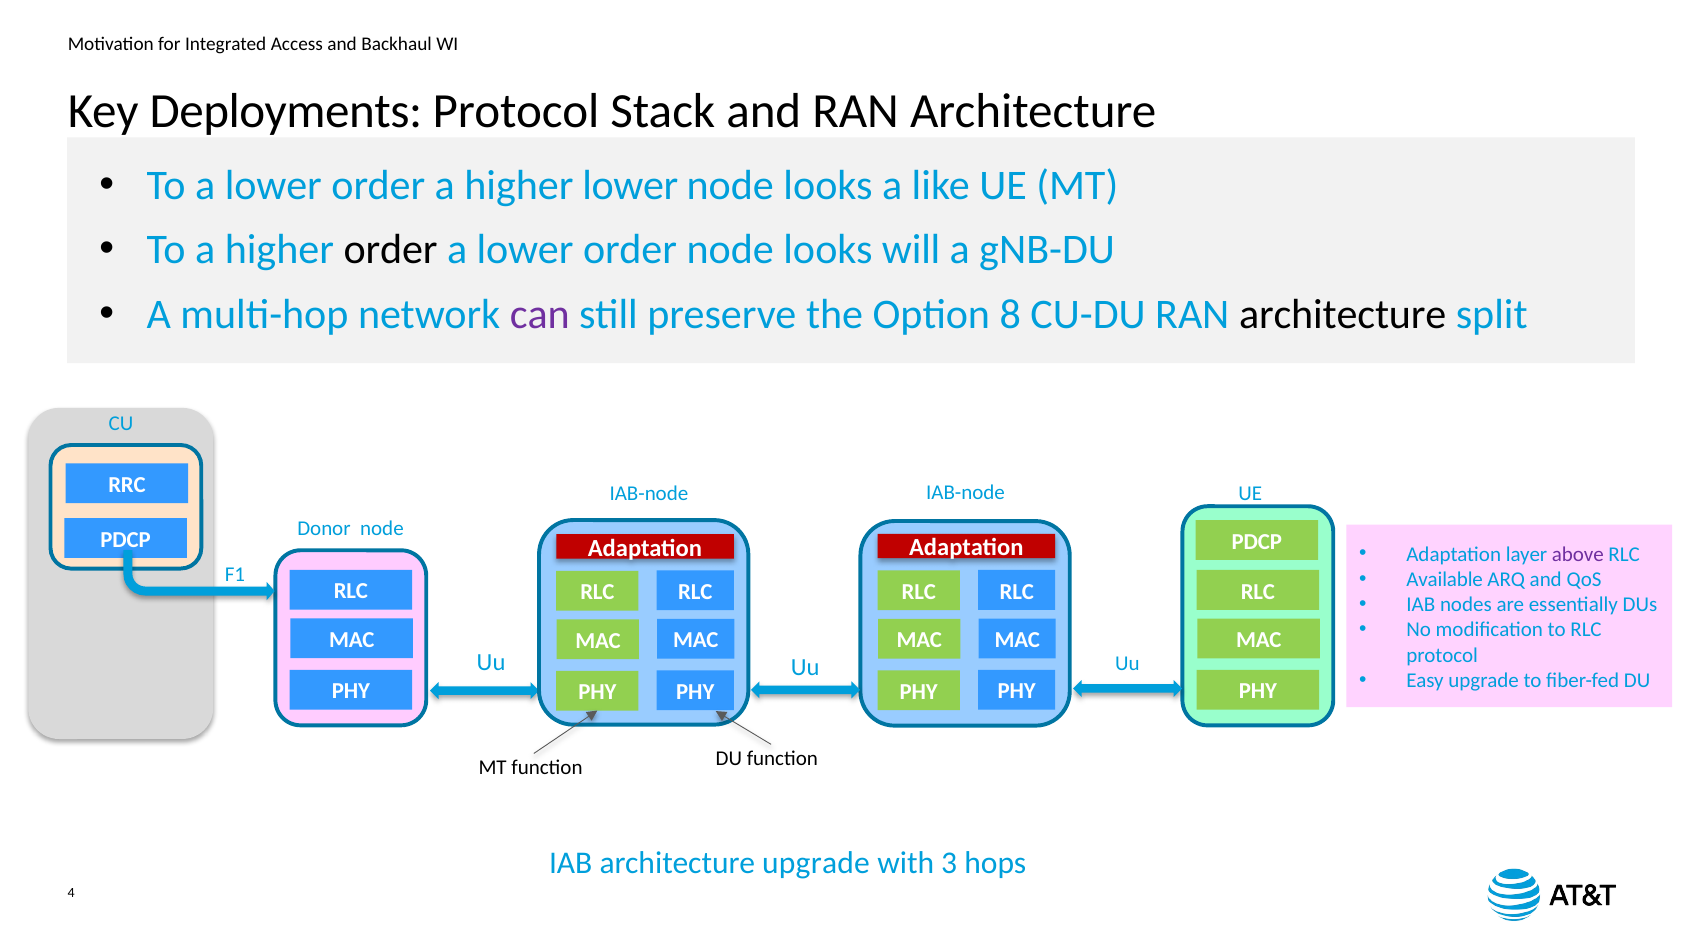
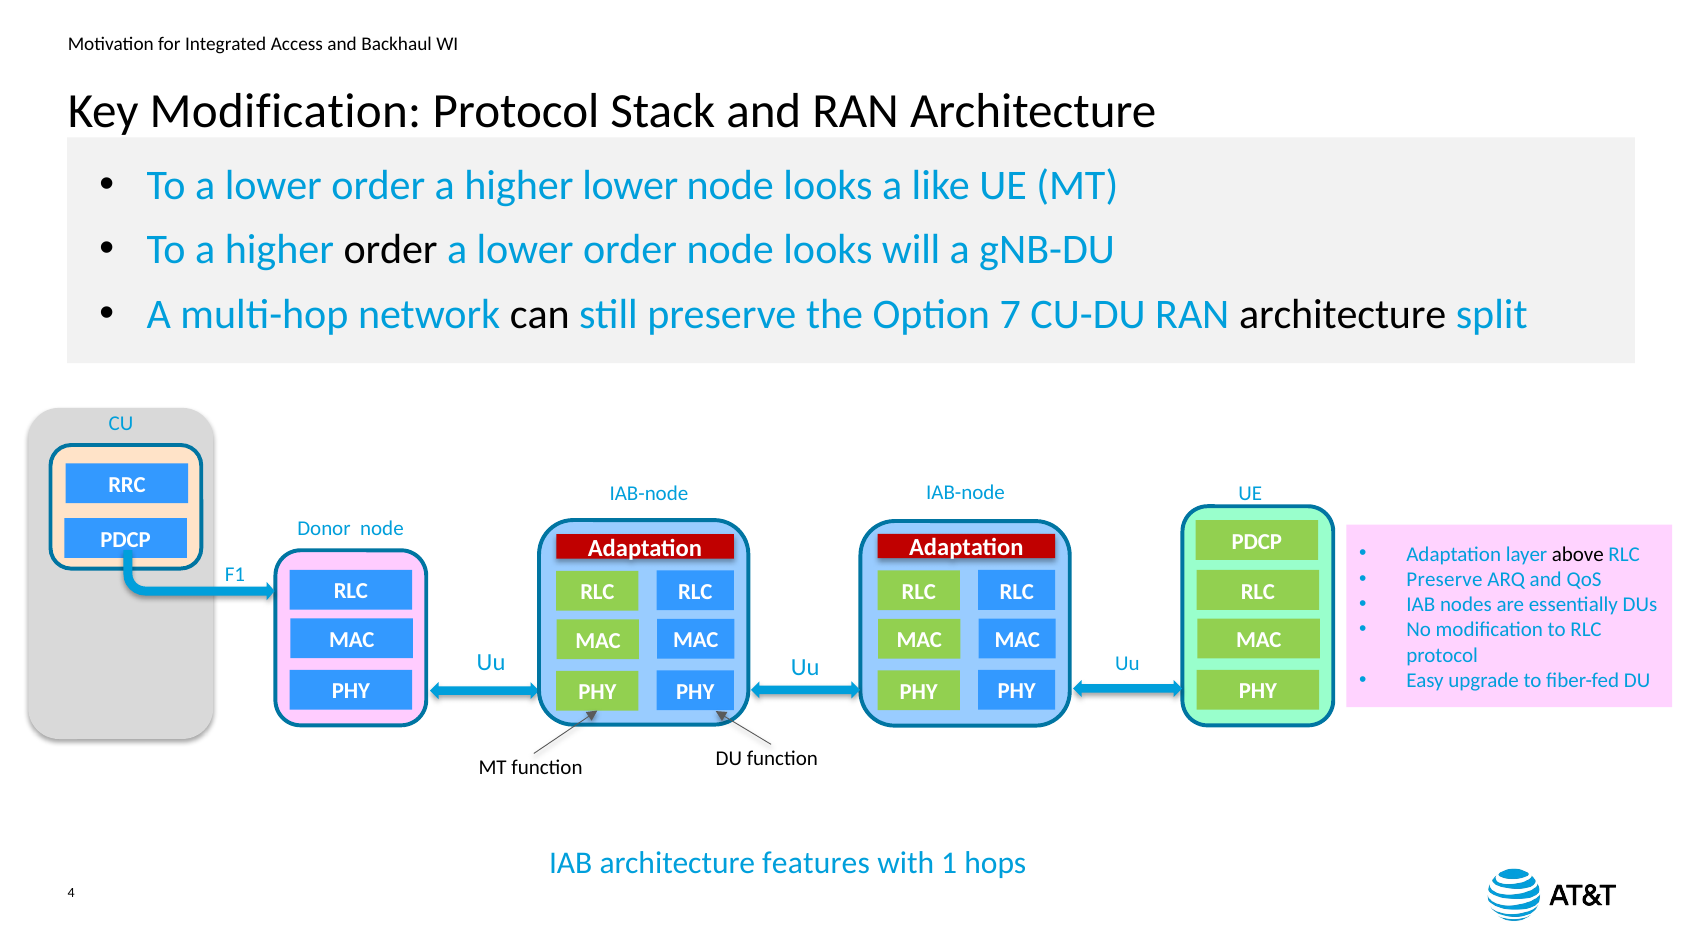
Key Deployments: Deployments -> Modification
can colour: purple -> black
8: 8 -> 7
above colour: purple -> black
Available at (1445, 579): Available -> Preserve
architecture upgrade: upgrade -> features
3: 3 -> 1
